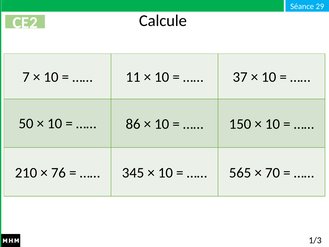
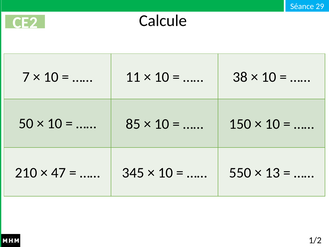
37: 37 -> 38
86: 86 -> 85
76: 76 -> 47
565: 565 -> 550
70: 70 -> 13
1/3: 1/3 -> 1/2
